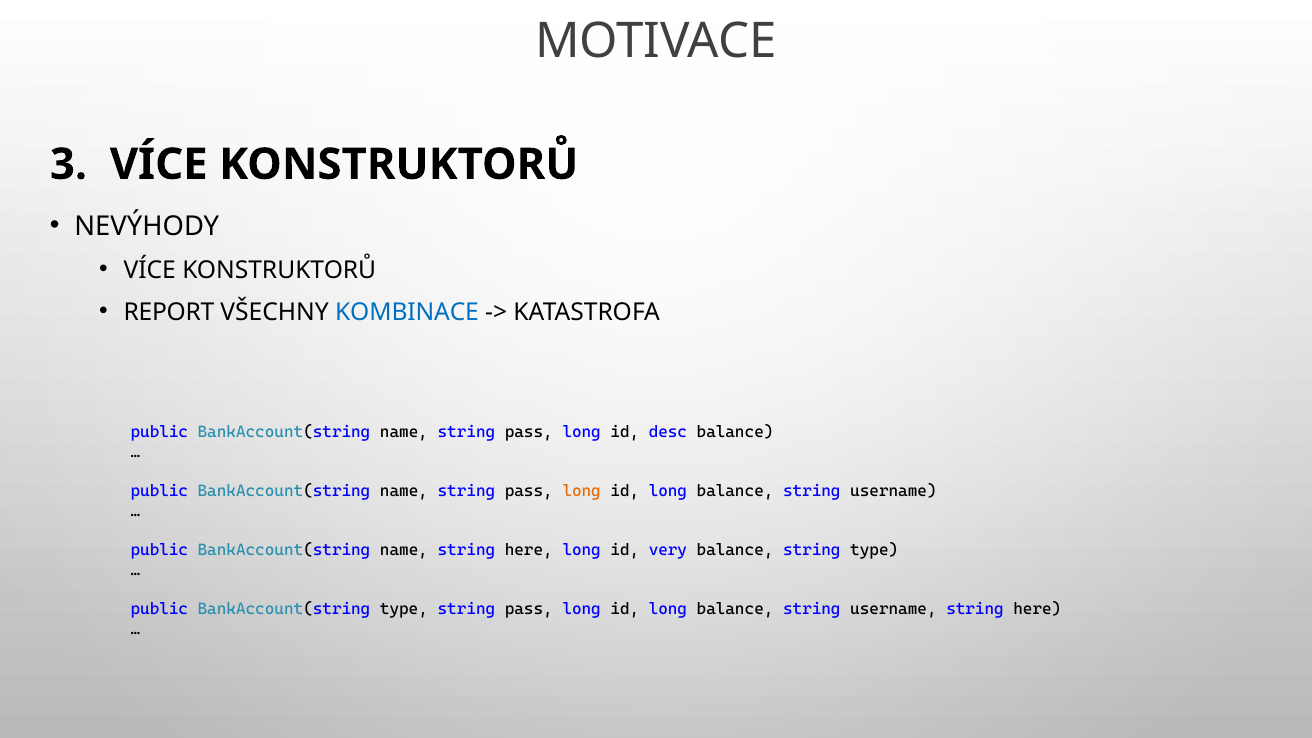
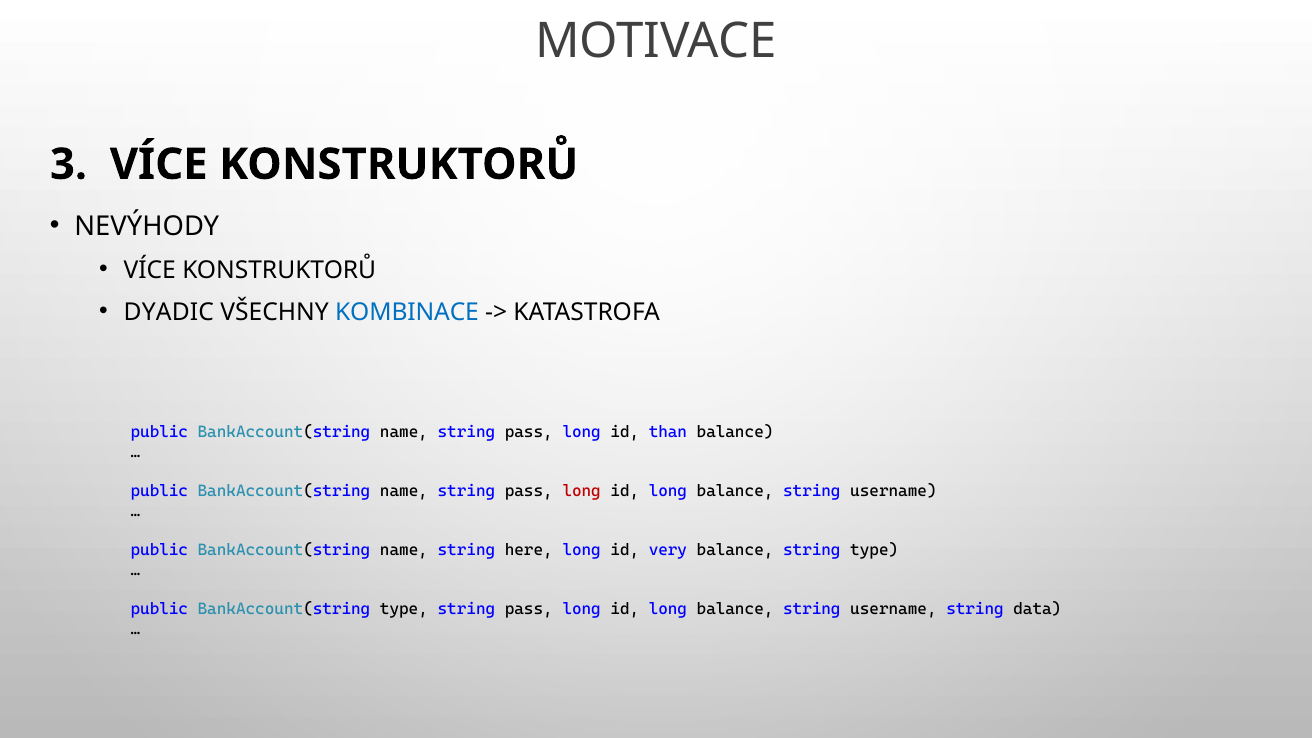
REPORT: REPORT -> DYADIC
desc: desc -> than
long at (582, 491) colour: orange -> red
username string here: here -> data
